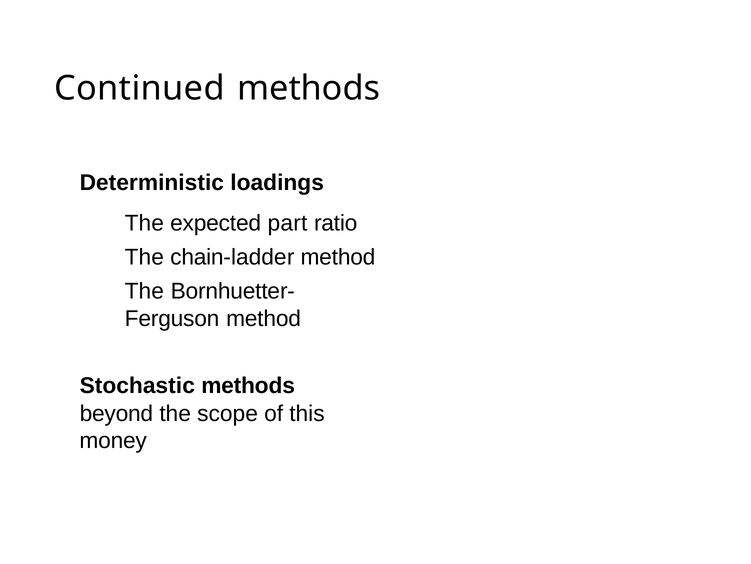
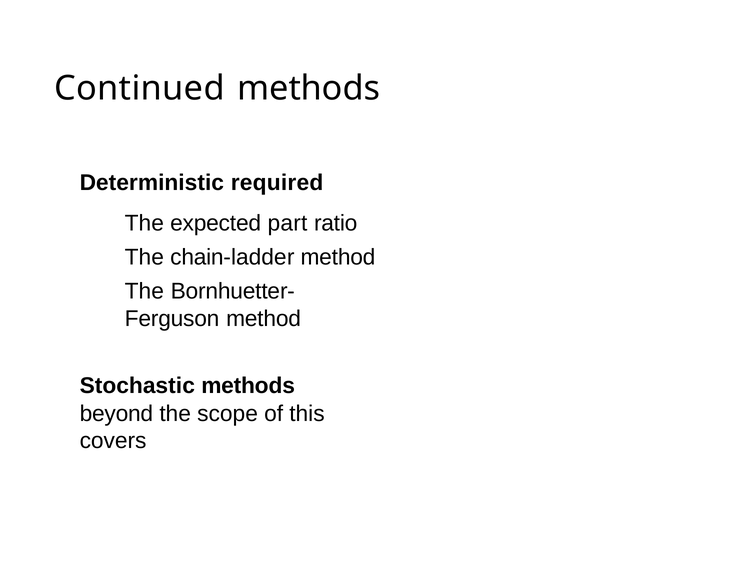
loadings: loadings -> required
money: money -> covers
